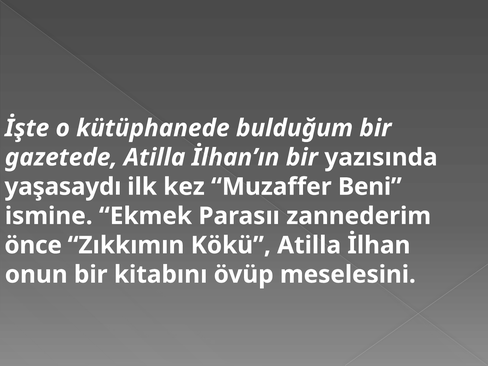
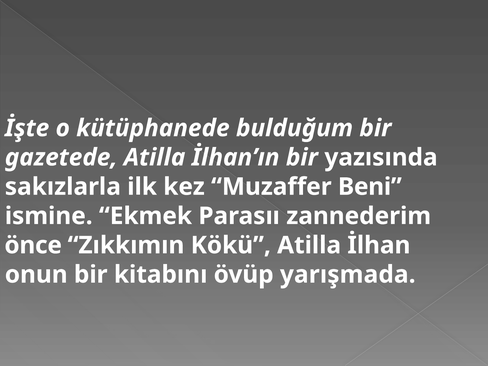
yaşasaydı: yaşasaydı -> sakızlarla
meselesini: meselesini -> yarışmada
